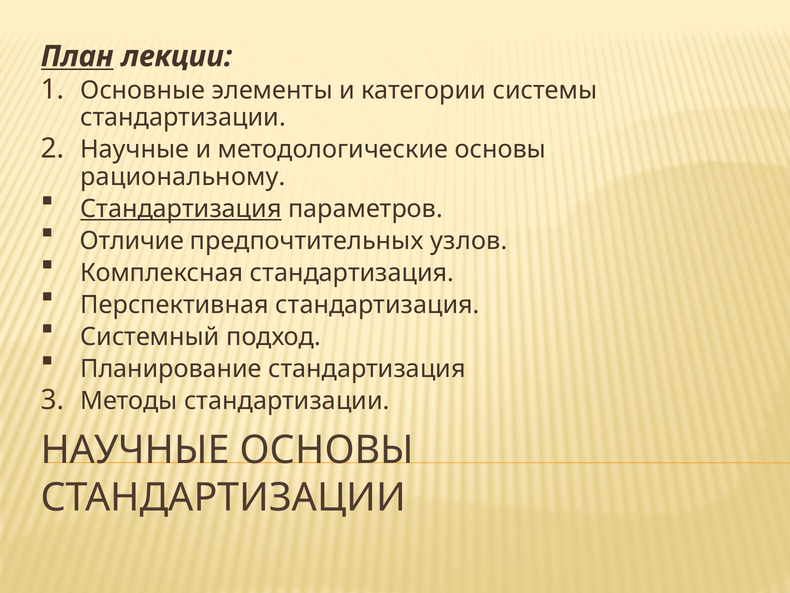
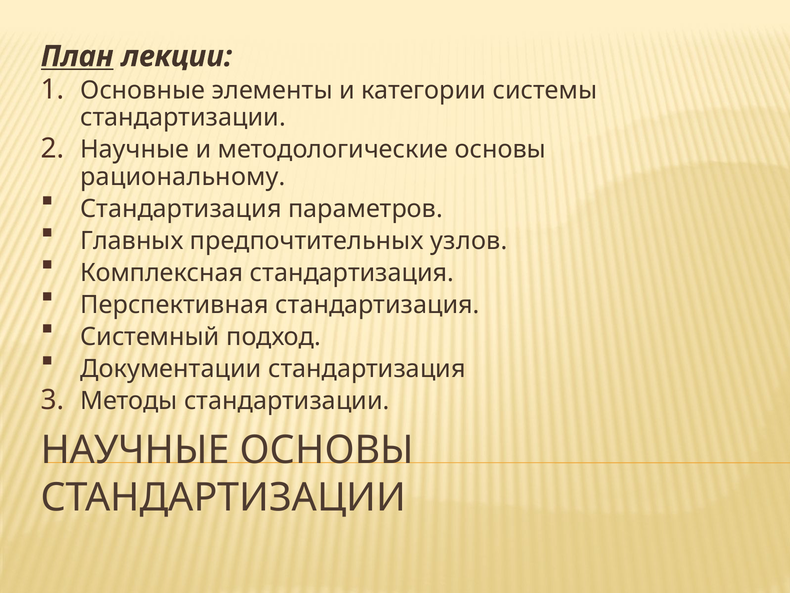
Стандартизация at (181, 209) underline: present -> none
Отличие: Отличие -> Главных
Планирование: Планирование -> Документации
